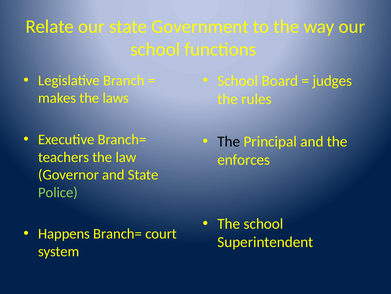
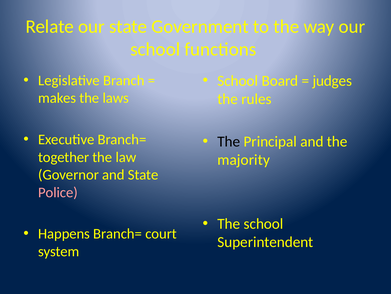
teachers: teachers -> together
enforces: enforces -> majority
Police colour: light green -> pink
